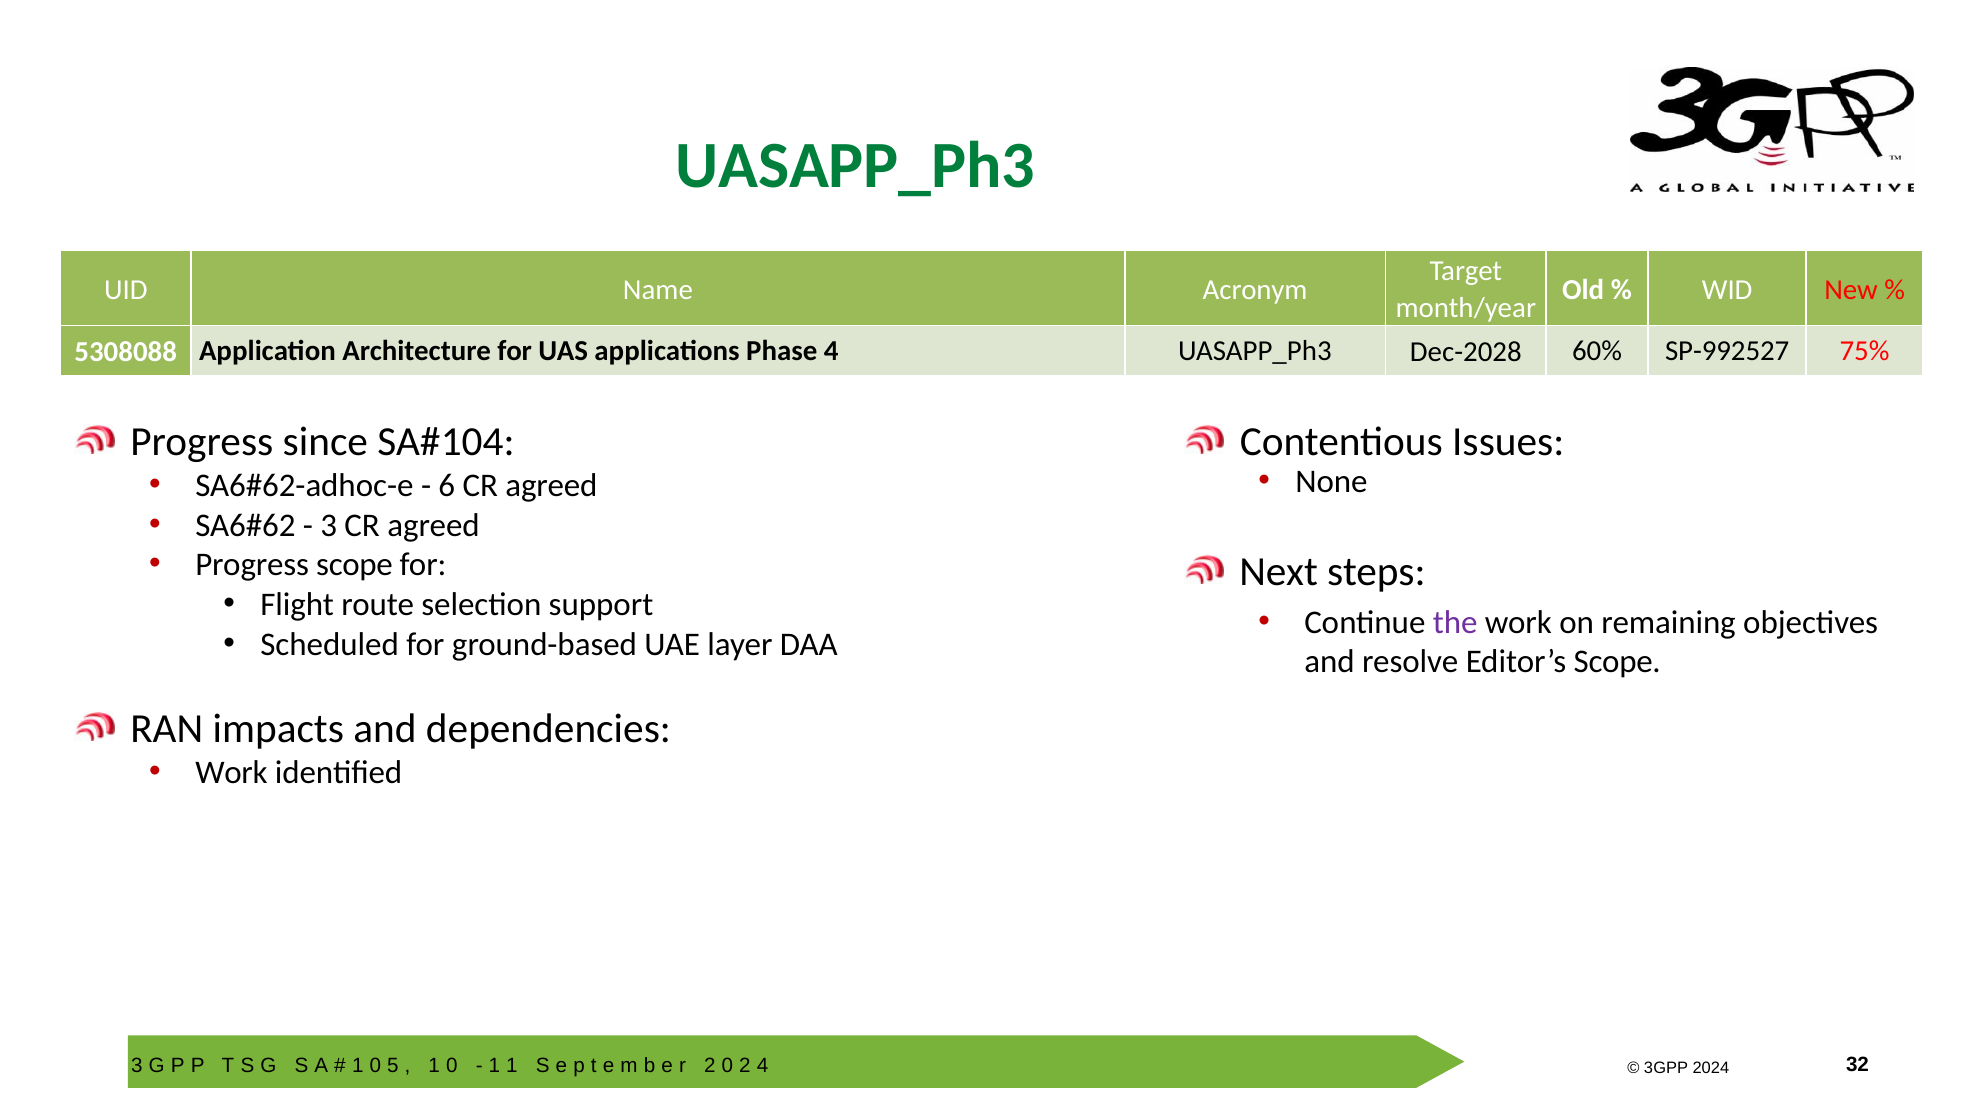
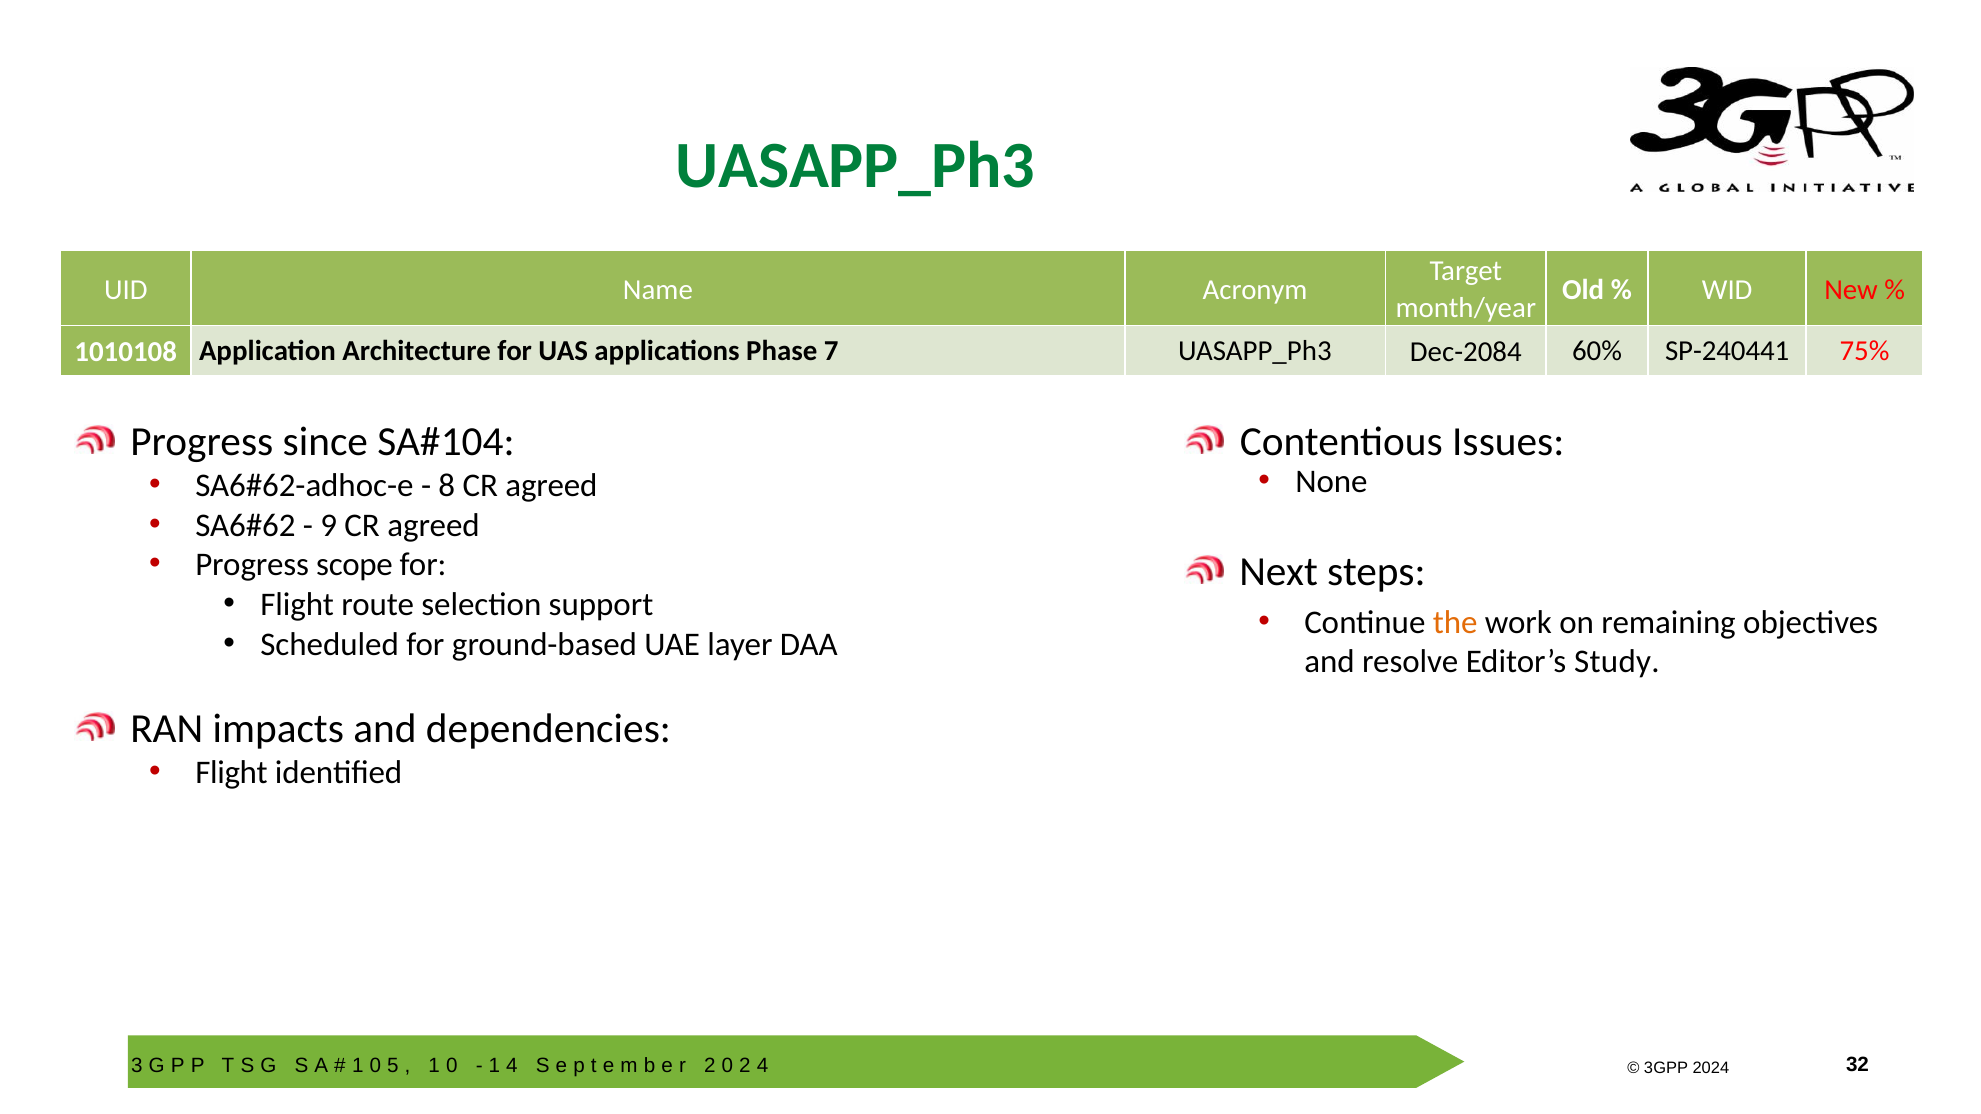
5308088: 5308088 -> 1010108
Phase 4: 4 -> 7
Dec-2028: Dec-2028 -> Dec-2084
SP-992527: SP-992527 -> SP-240441
6: 6 -> 8
3 at (329, 526): 3 -> 9
the colour: purple -> orange
Editor’s Scope: Scope -> Study
Work at (231, 773): Work -> Flight
1 1: 1 -> 4
